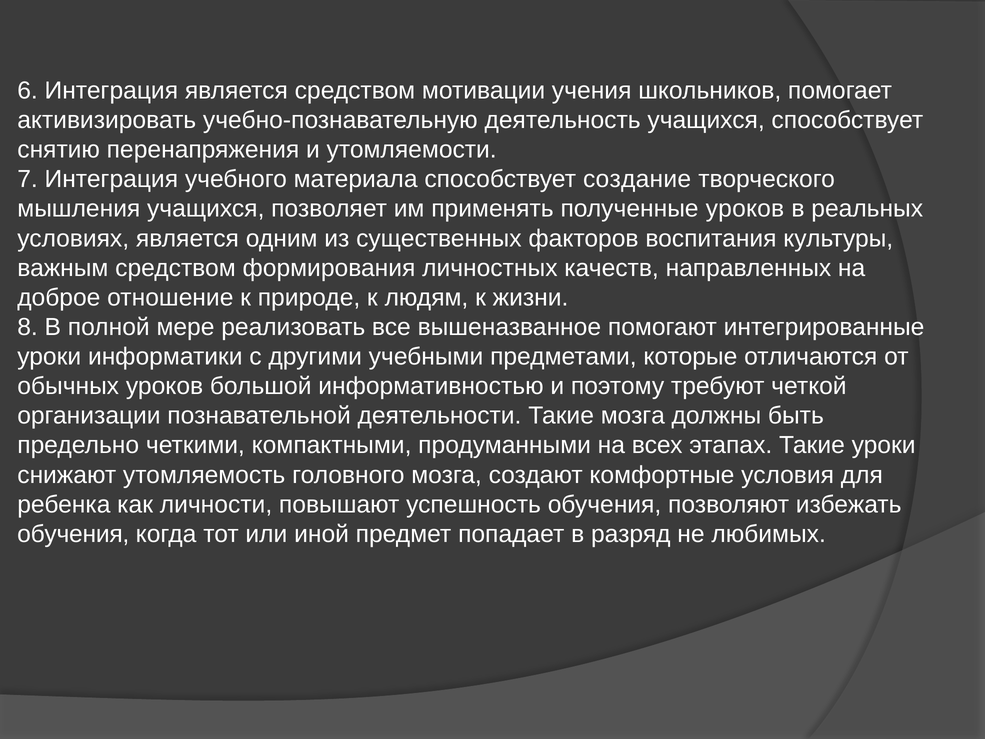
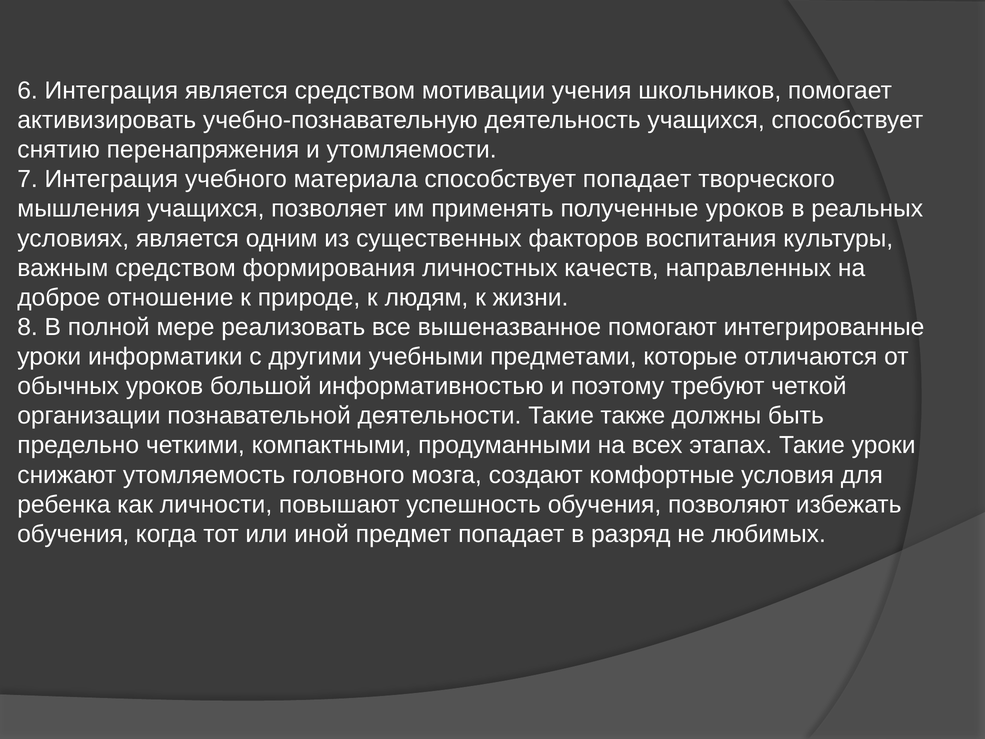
способствует создание: создание -> попадает
Такие мозга: мозга -> также
